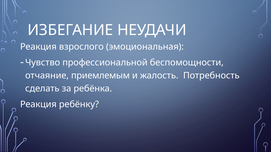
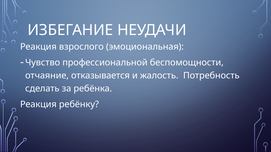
приемлемым: приемлемым -> отказывается
